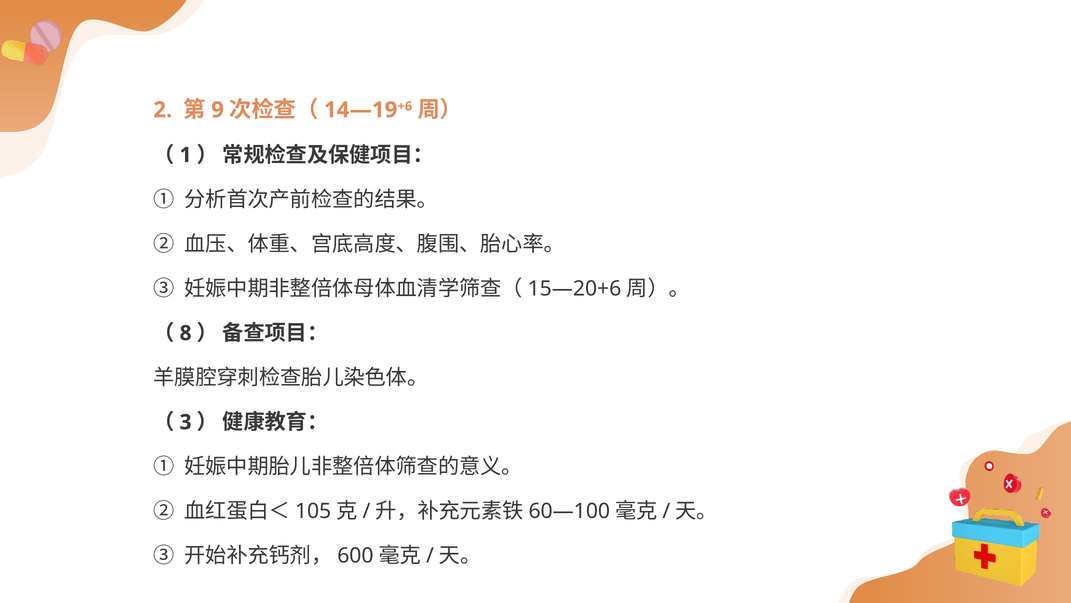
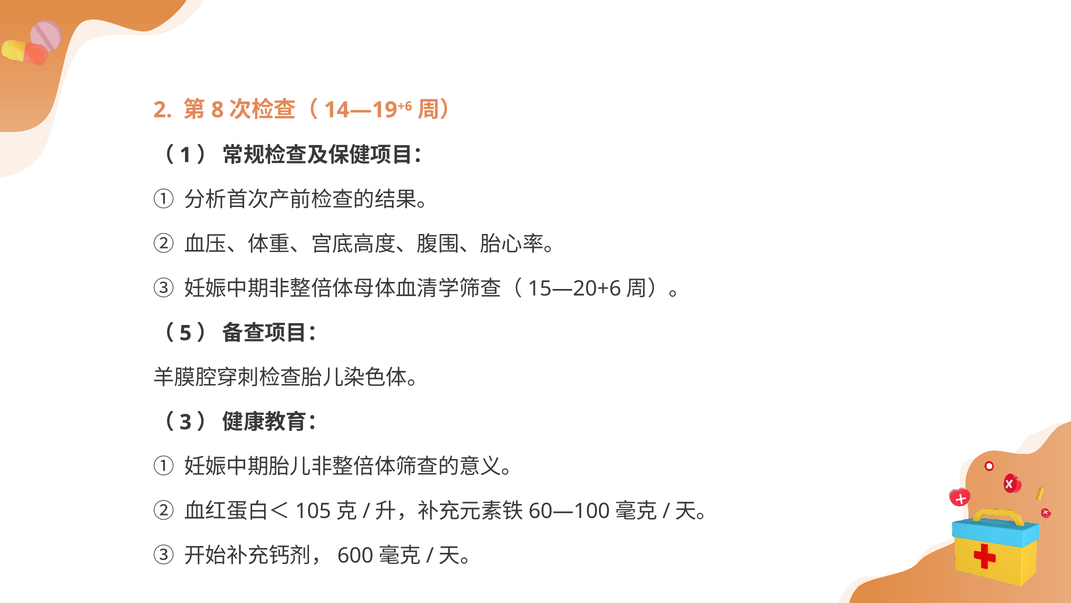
9: 9 -> 8
8: 8 -> 5
